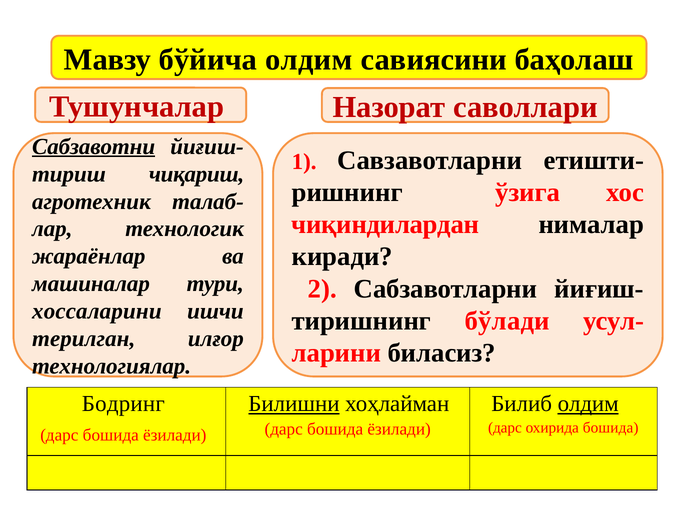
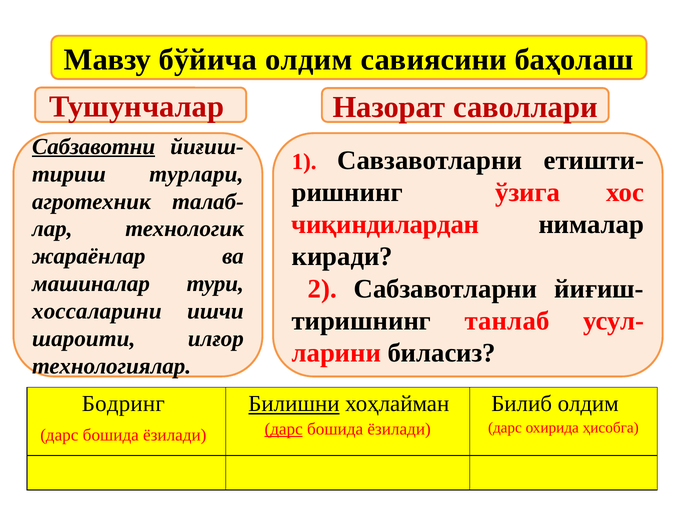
чиқариш: чиқариш -> турлари
бўлади: бўлади -> танлаб
терилган: терилган -> шароити
олдим at (588, 404) underline: present -> none
охирида бошида: бошида -> ҳисобга
дарс at (284, 429) underline: none -> present
